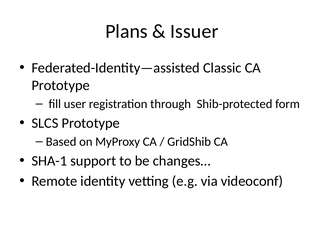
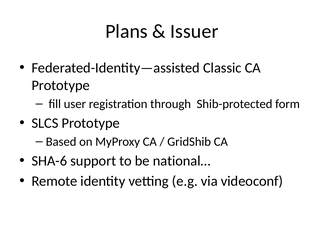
SHA-1: SHA-1 -> SHA-6
changes…: changes… -> national…
